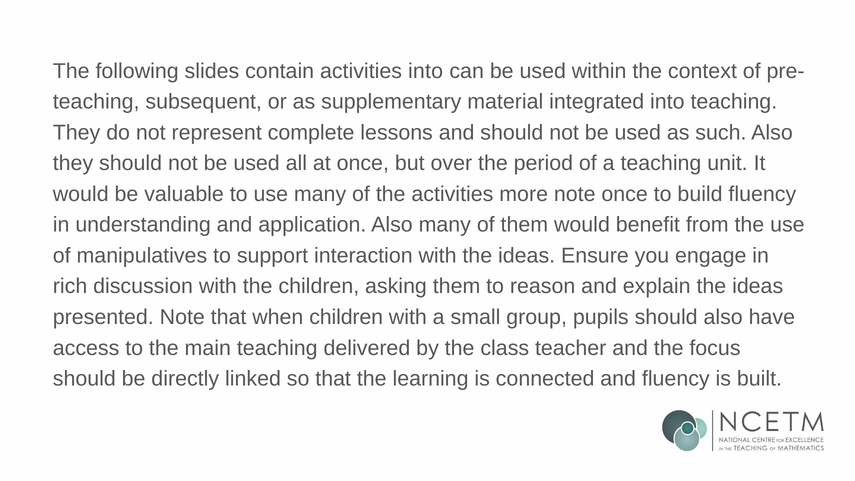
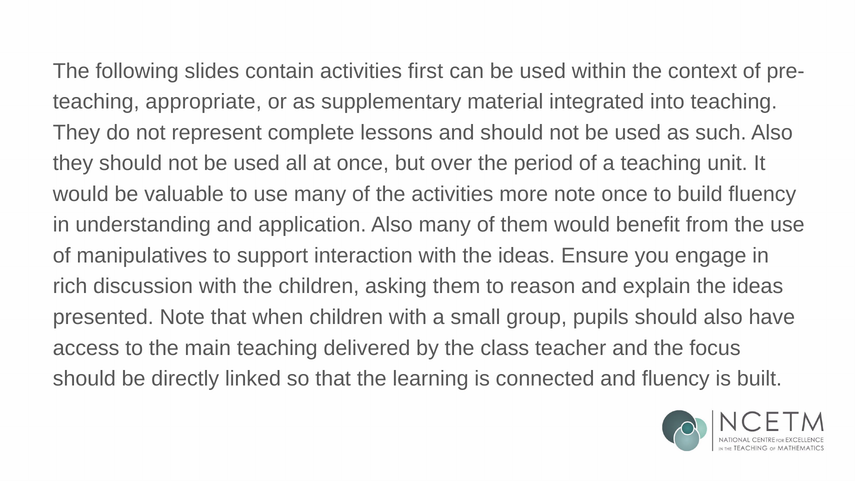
activities into: into -> first
subsequent: subsequent -> appropriate
